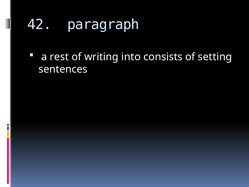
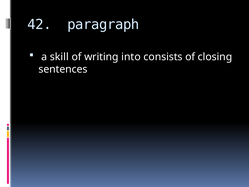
rest: rest -> skill
setting: setting -> closing
